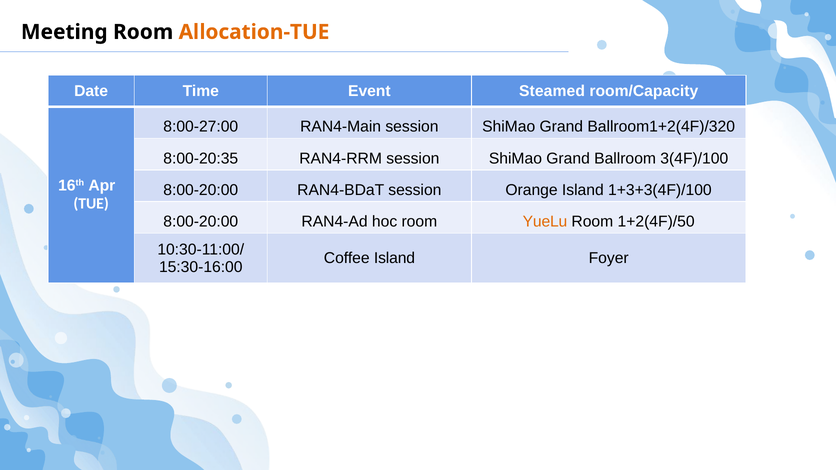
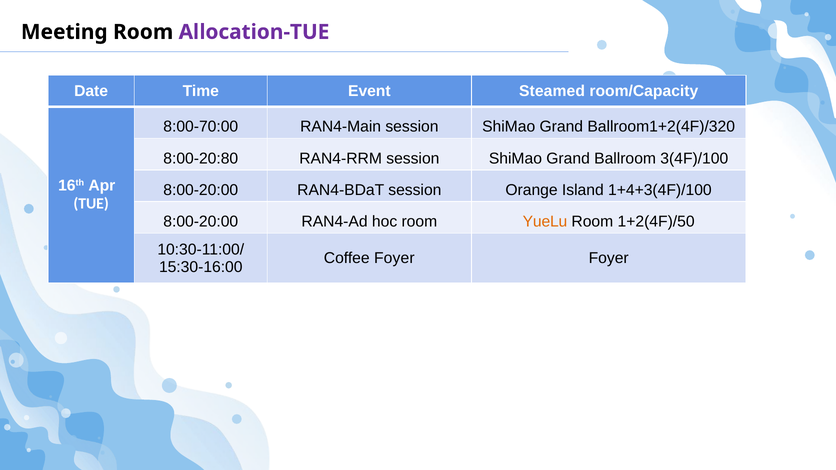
Allocation-TUE colour: orange -> purple
8:00-27:00: 8:00-27:00 -> 8:00-70:00
8:00-20:35: 8:00-20:35 -> 8:00-20:80
1+3+3(4F)/100: 1+3+3(4F)/100 -> 1+4+3(4F)/100
Coffee Island: Island -> Foyer
